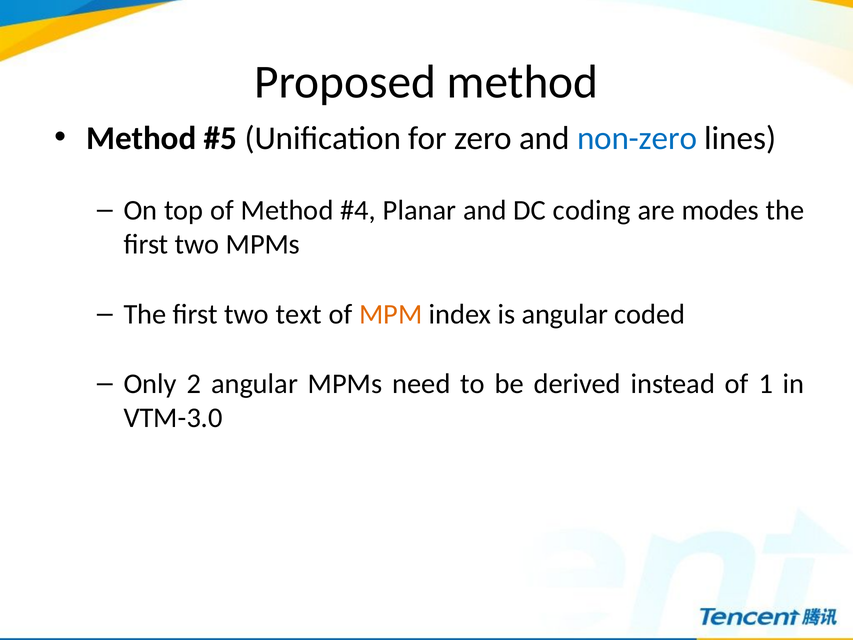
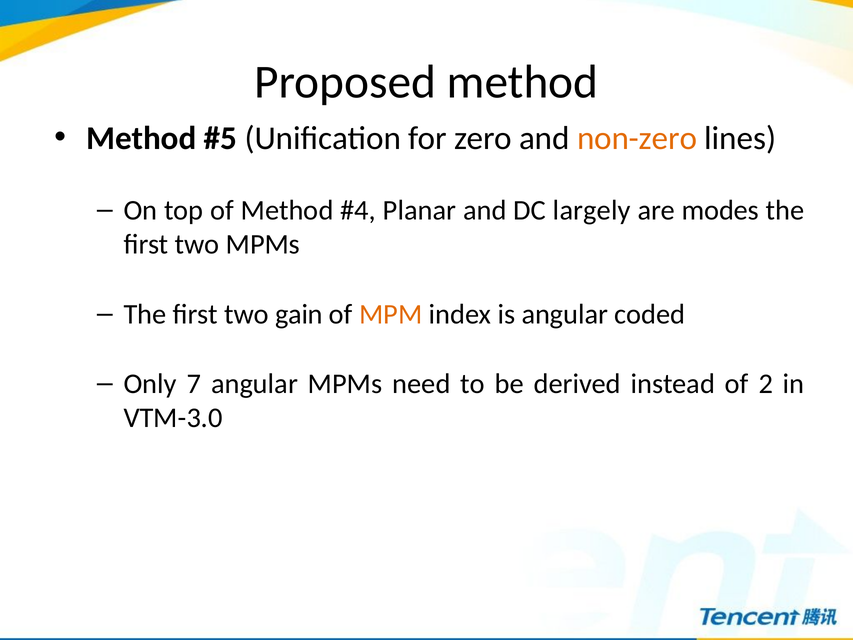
non-zero colour: blue -> orange
coding: coding -> largely
text: text -> gain
2: 2 -> 7
1: 1 -> 2
